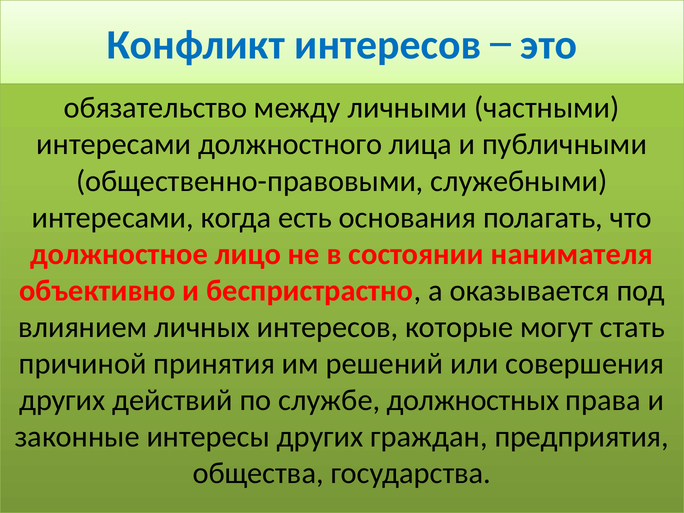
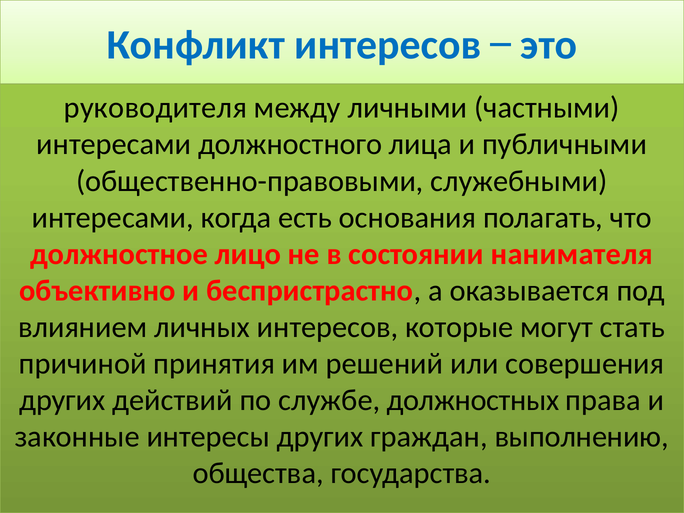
обязательство: обязательство -> руководителя
предприятия: предприятия -> выполнению
